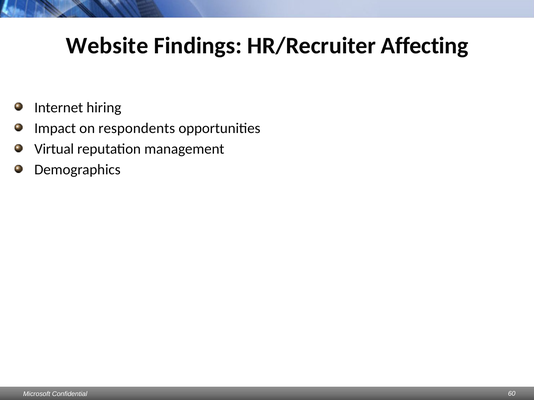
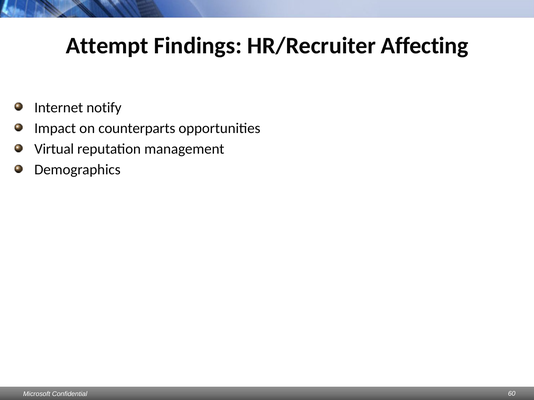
Website: Website -> Attempt
hiring: hiring -> notify
respondents: respondents -> counterparts
